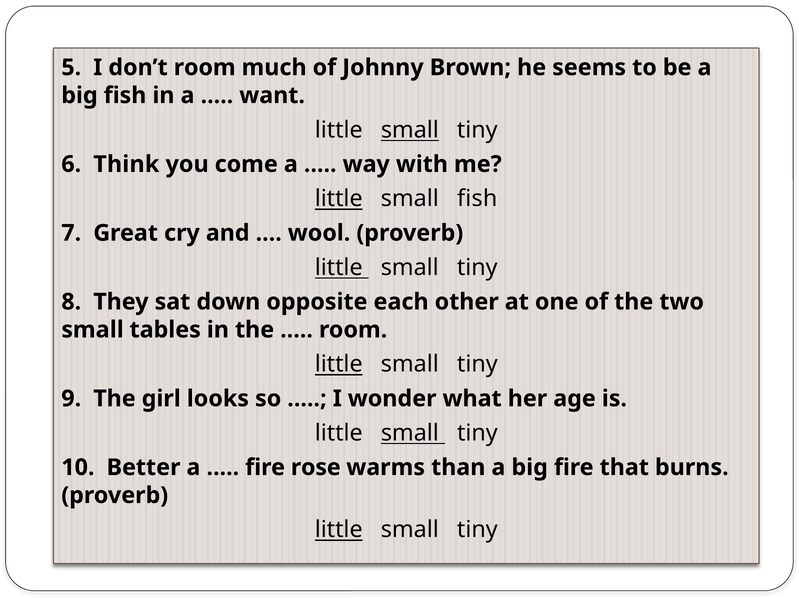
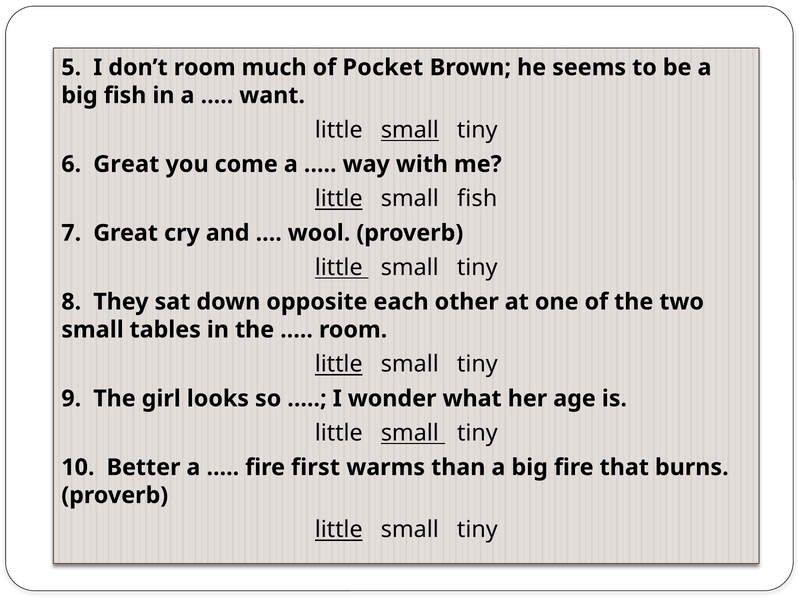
Johnny: Johnny -> Pocket
6 Think: Think -> Great
rose: rose -> first
